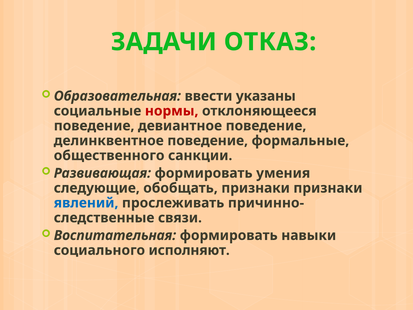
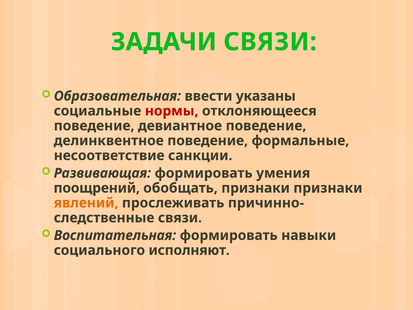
ЗАДАЧИ ОТКАЗ: ОТКАЗ -> СВЯЗИ
общественного: общественного -> несоответствие
следующие: следующие -> поощрений
явлений colour: blue -> orange
